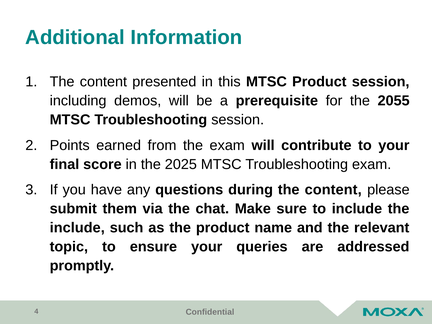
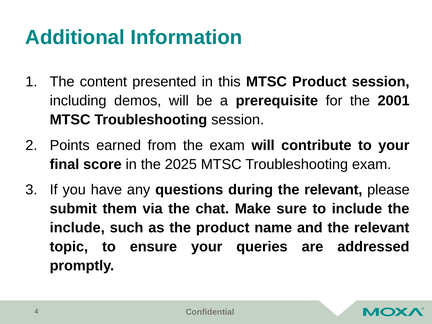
2055: 2055 -> 2001
during the content: content -> relevant
